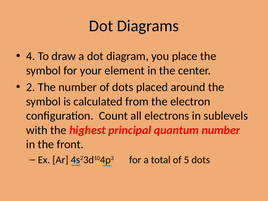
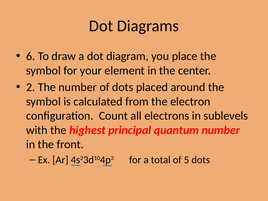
4: 4 -> 6
